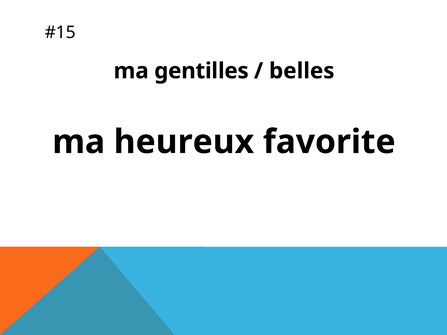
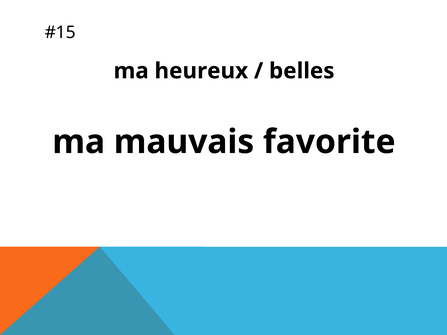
gentilles: gentilles -> heureux
heureux: heureux -> mauvais
